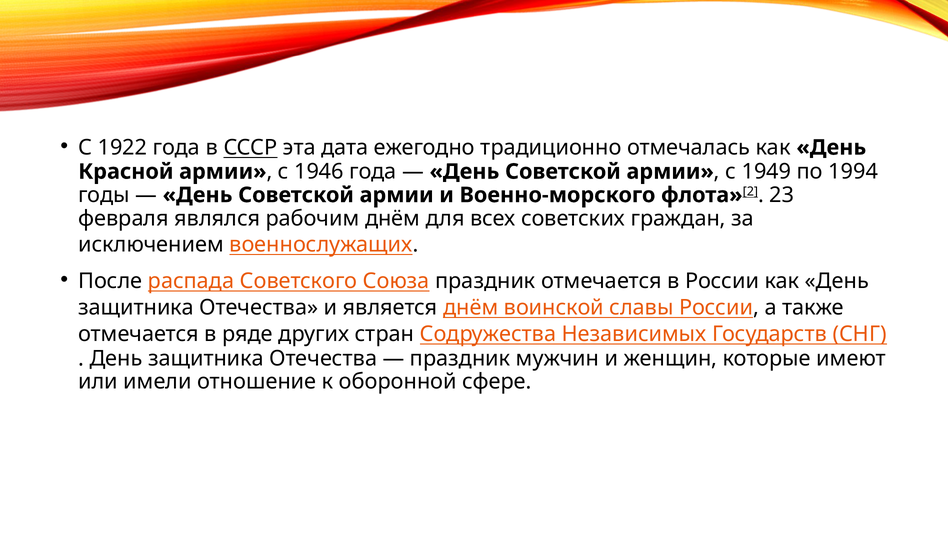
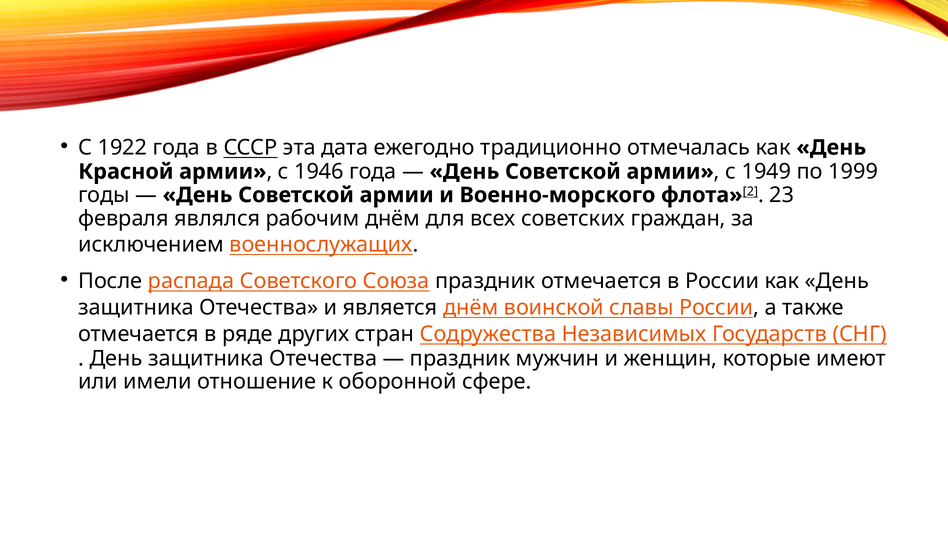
1994: 1994 -> 1999
